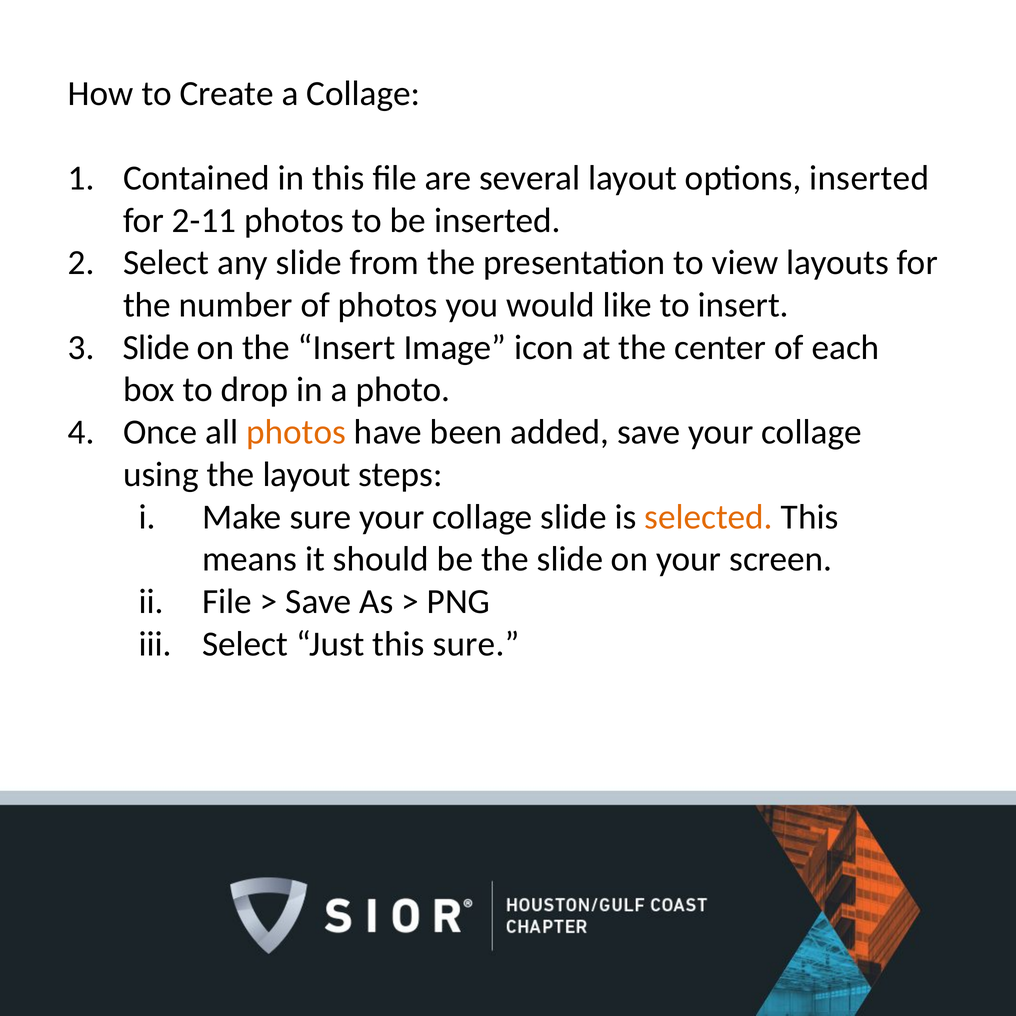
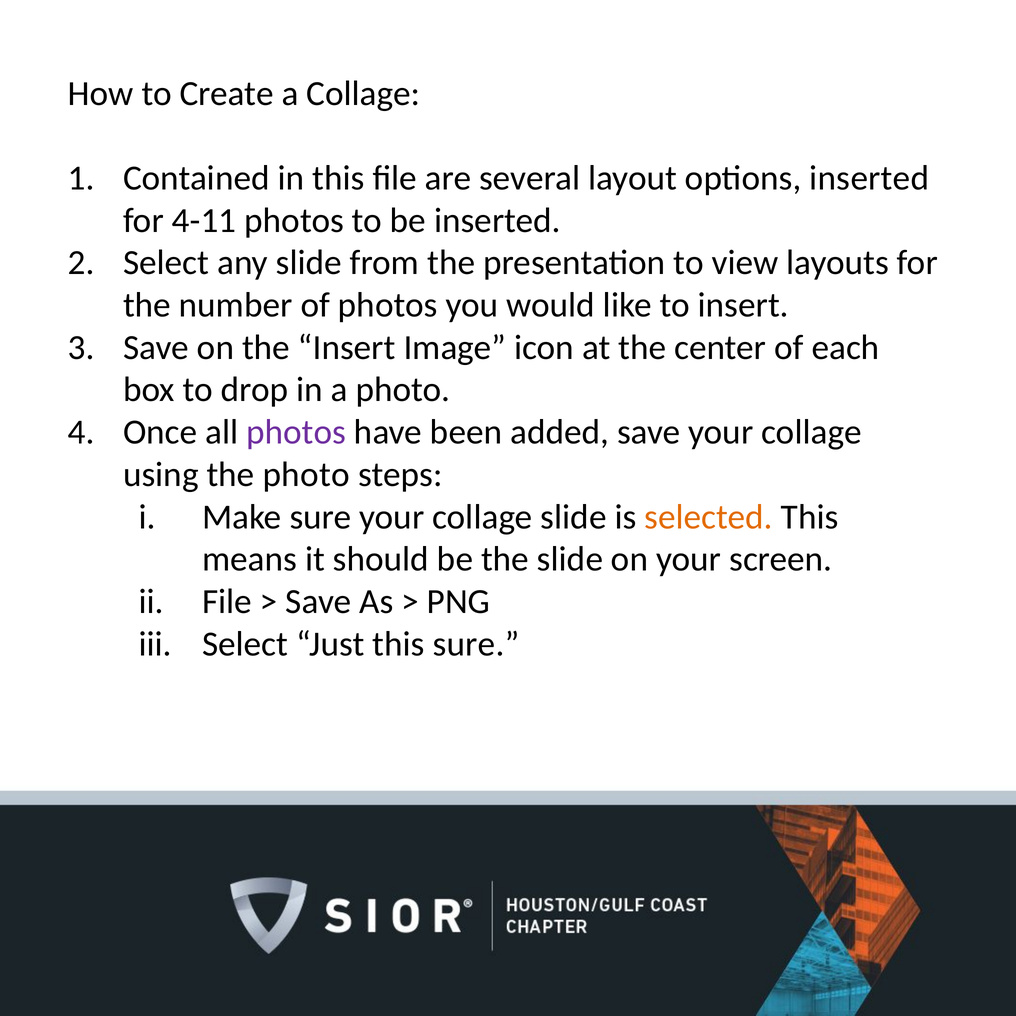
2-11: 2-11 -> 4-11
Slide at (156, 347): Slide -> Save
photos at (296, 432) colour: orange -> purple
the layout: layout -> photo
